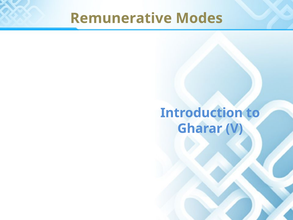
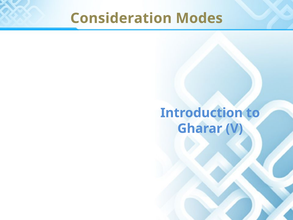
Remunerative: Remunerative -> Consideration
